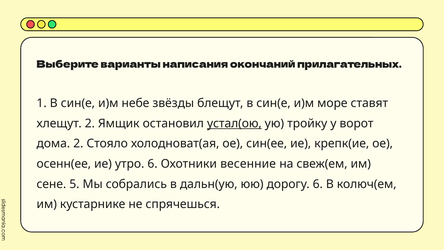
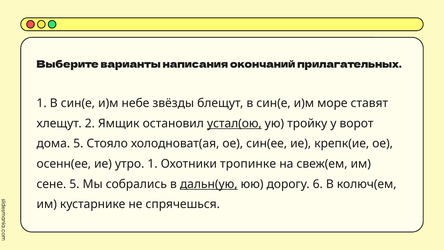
дома 2: 2 -> 5
утро 6: 6 -> 1
весенние: весенние -> тропинке
дальн(ую underline: none -> present
